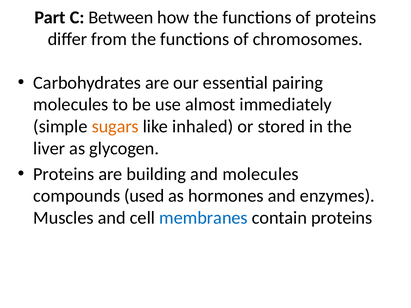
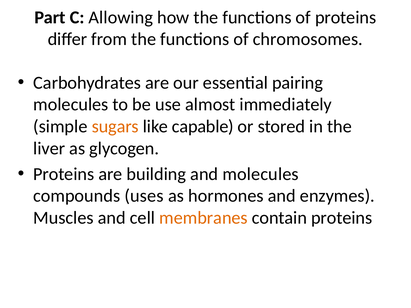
Between: Between -> Allowing
inhaled: inhaled -> capable
used: used -> uses
membranes colour: blue -> orange
